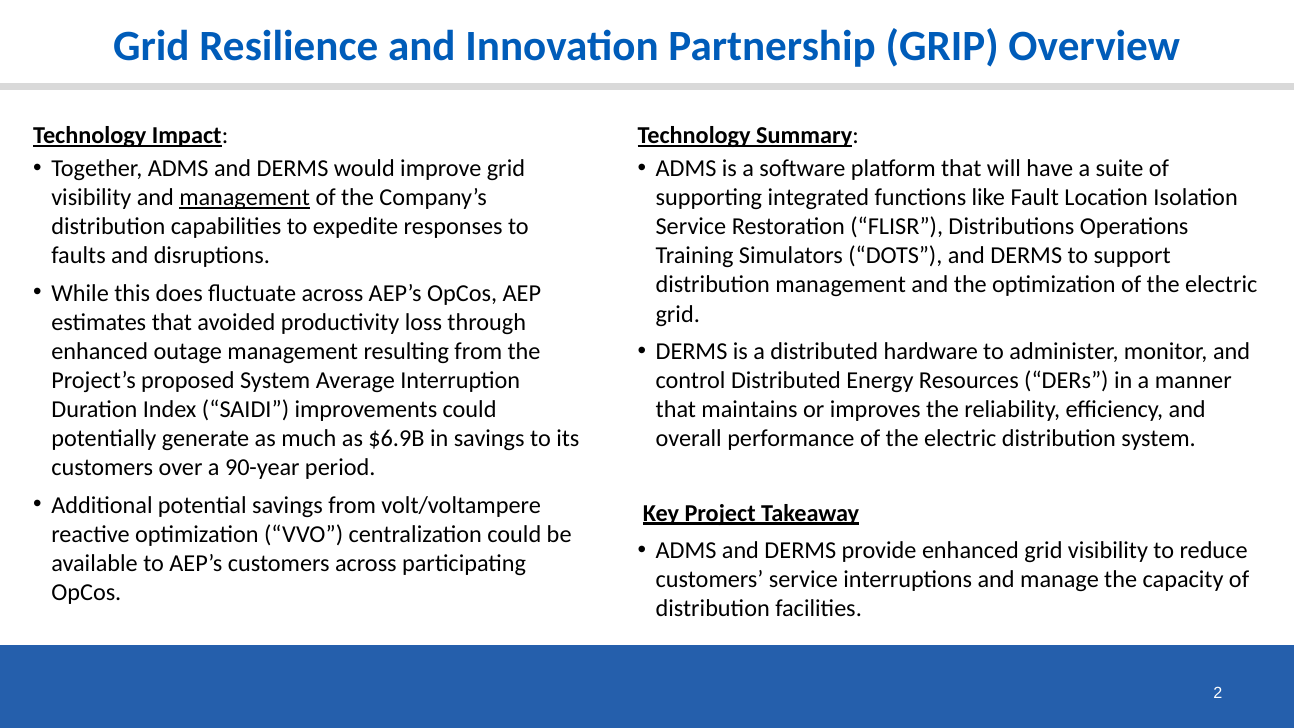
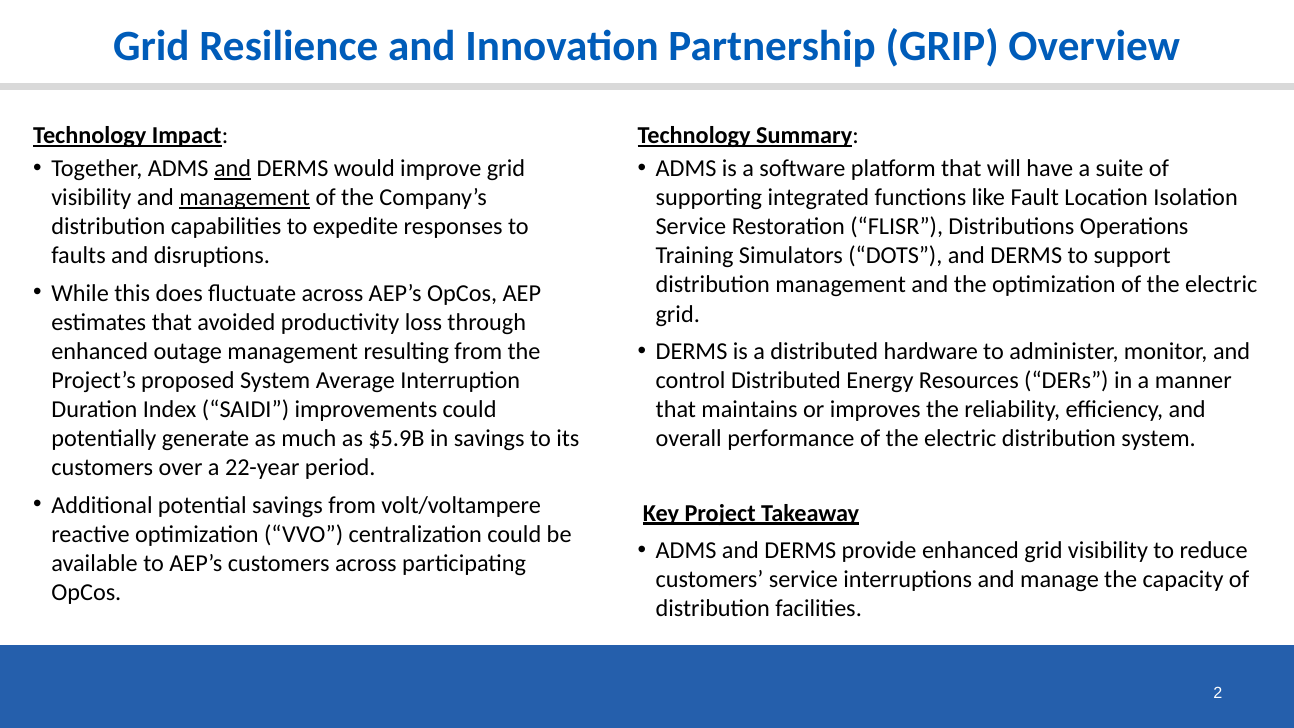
and at (233, 168) underline: none -> present
$6.9B: $6.9B -> $5.9B
90-year: 90-year -> 22-year
